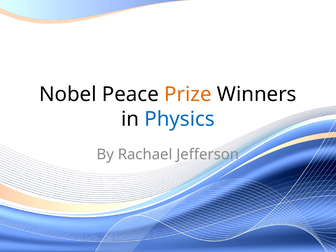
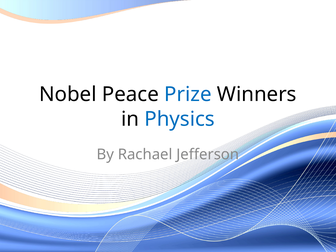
Prize colour: orange -> blue
